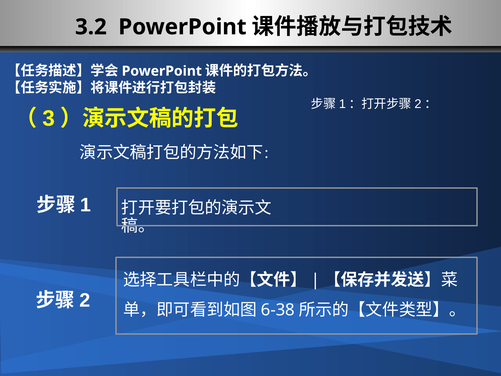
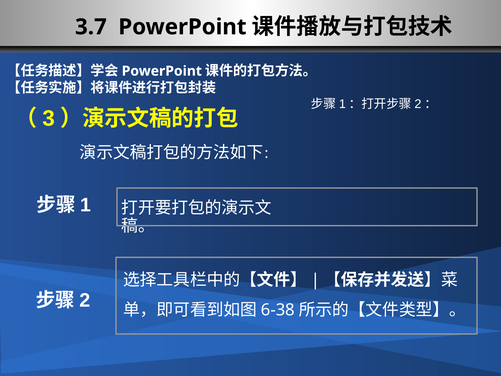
3.2: 3.2 -> 3.7
